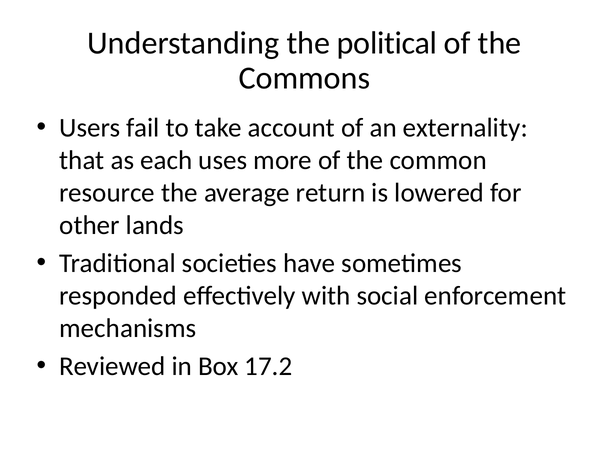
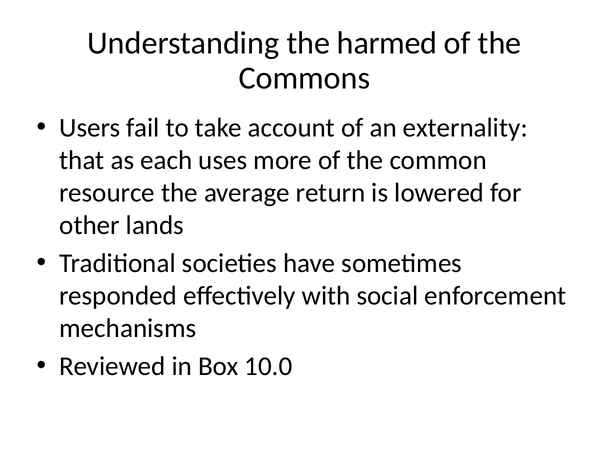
political: political -> harmed
17.2: 17.2 -> 10.0
